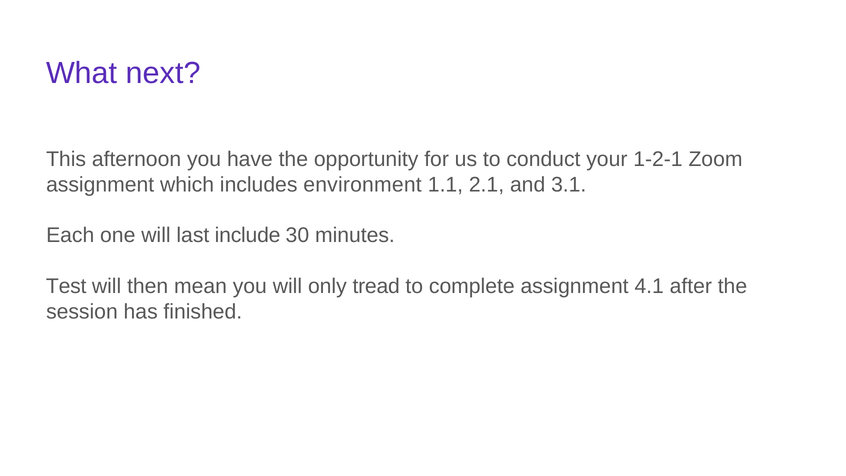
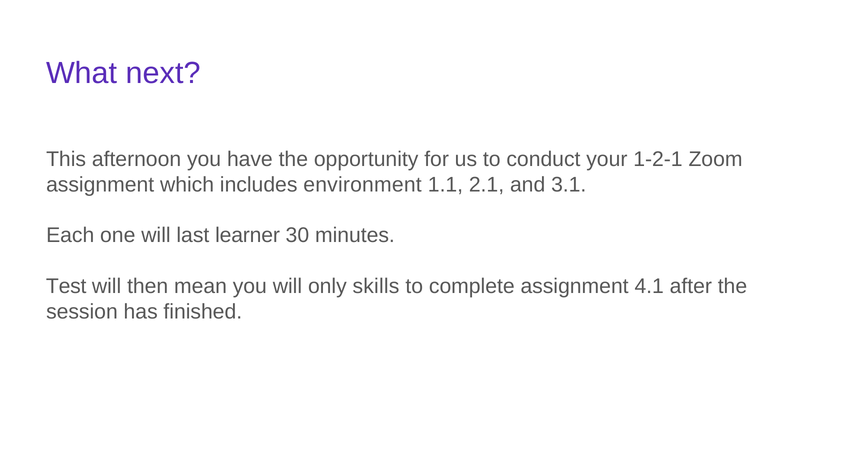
include: include -> learner
tread: tread -> skills
